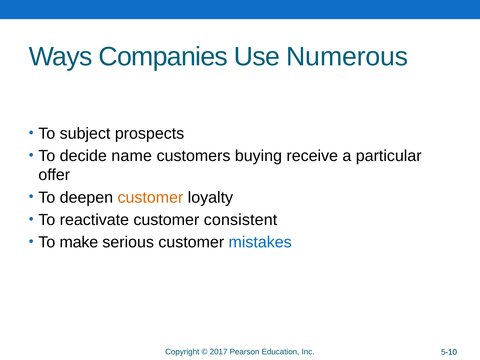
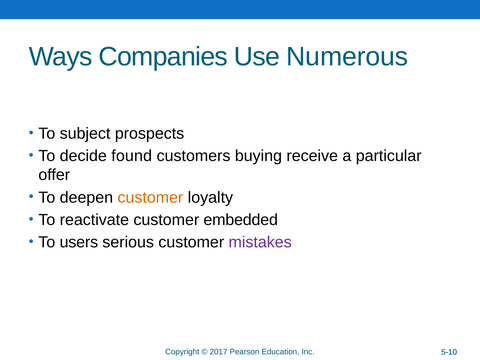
name: name -> found
consistent: consistent -> embedded
make: make -> users
mistakes colour: blue -> purple
